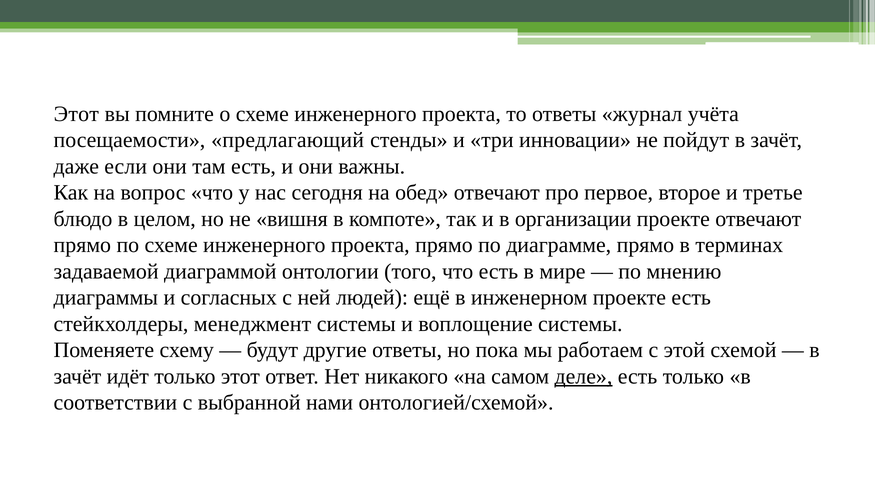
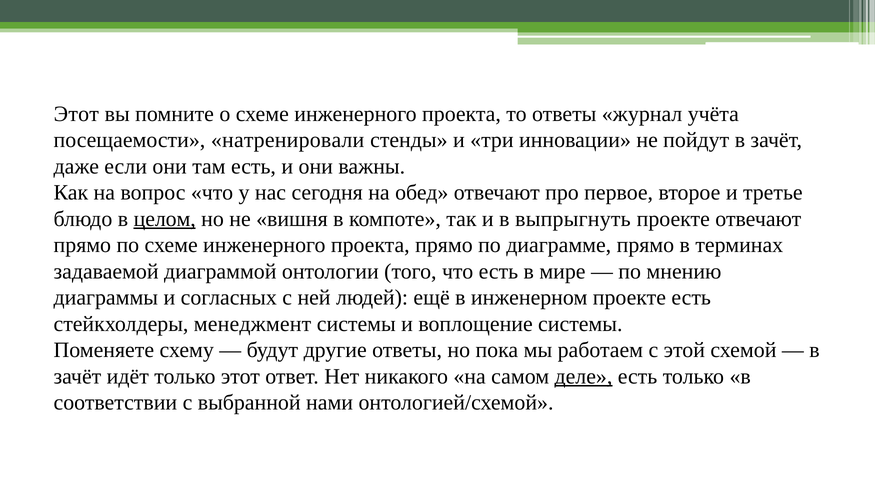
предлагающий: предлагающий -> натренировали
целом underline: none -> present
организации: организации -> выпрыгнуть
